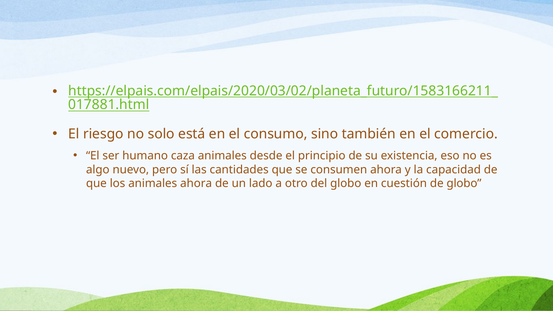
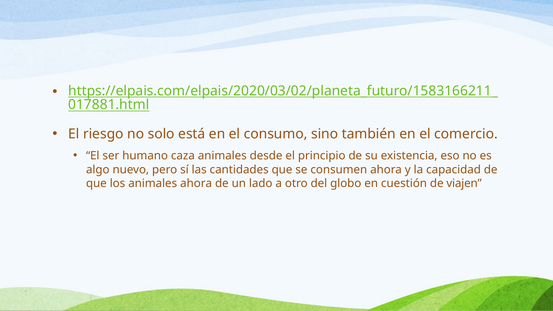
de globo: globo -> viajen
